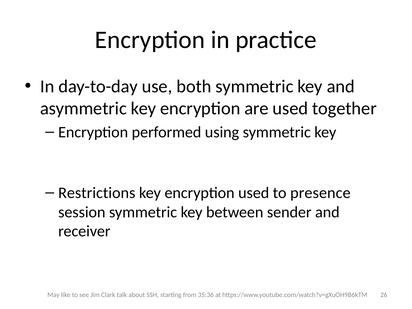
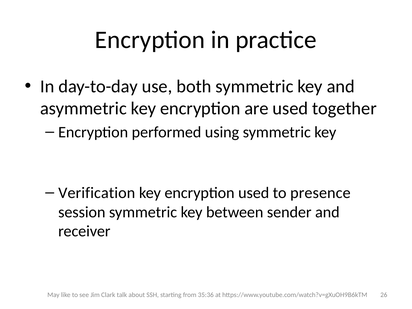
Restrictions: Restrictions -> Verification
